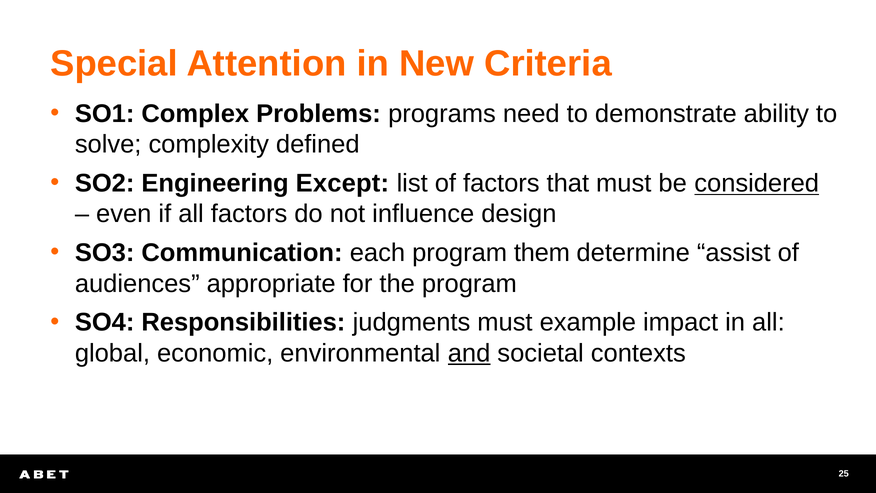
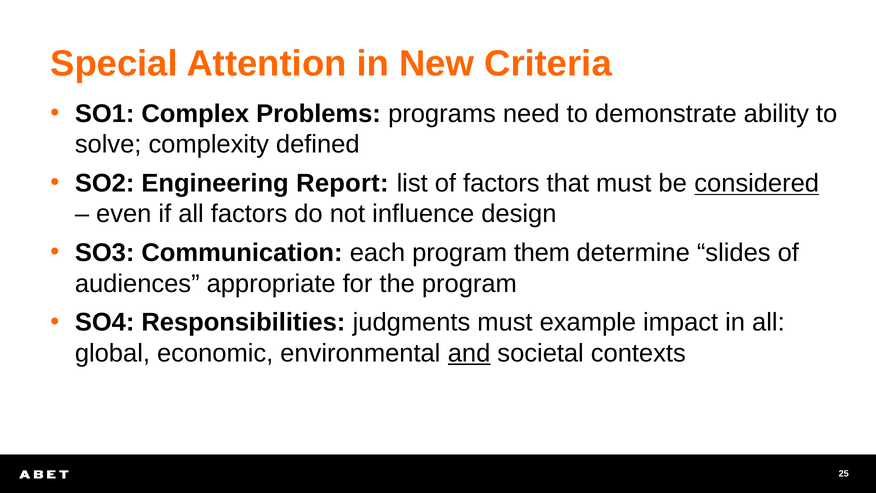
Except: Except -> Report
assist: assist -> slides
